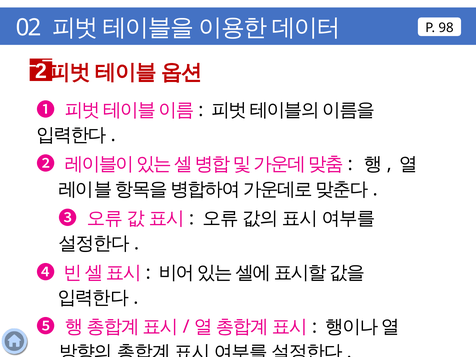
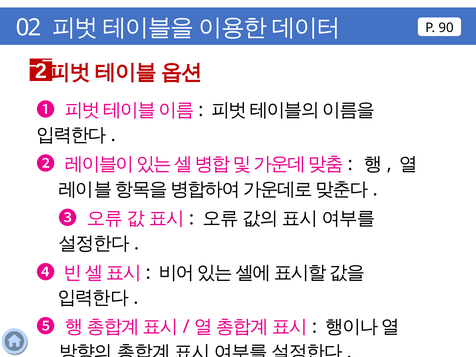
98: 98 -> 90
